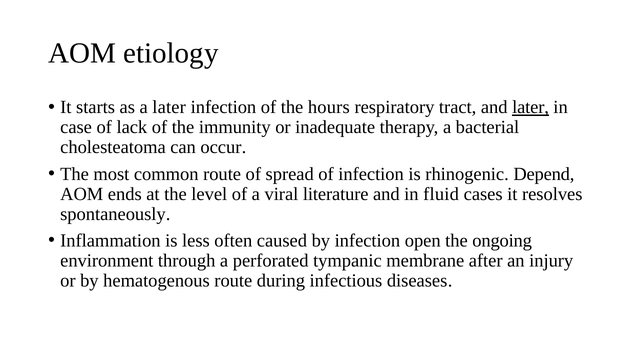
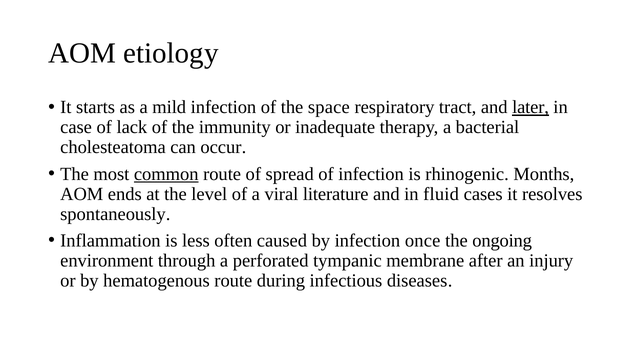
a later: later -> mild
hours: hours -> space
common underline: none -> present
Depend: Depend -> Months
open: open -> once
